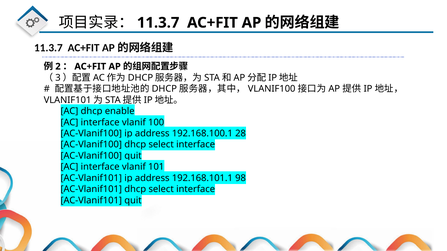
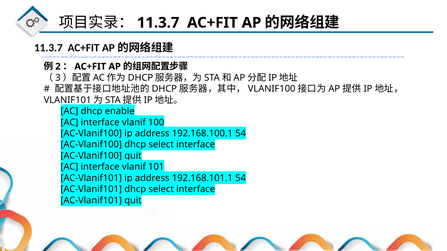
28 at (241, 134): 28 -> 54
98 at (241, 178): 98 -> 54
